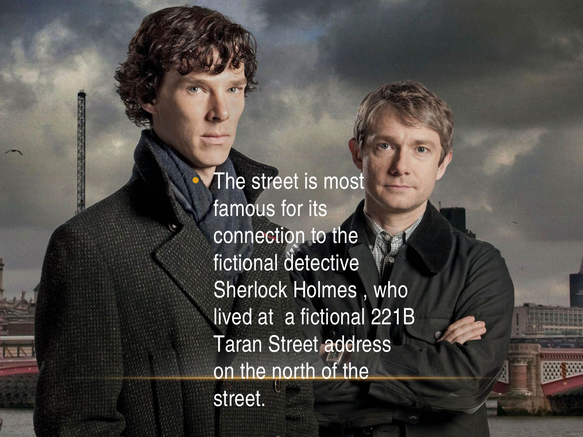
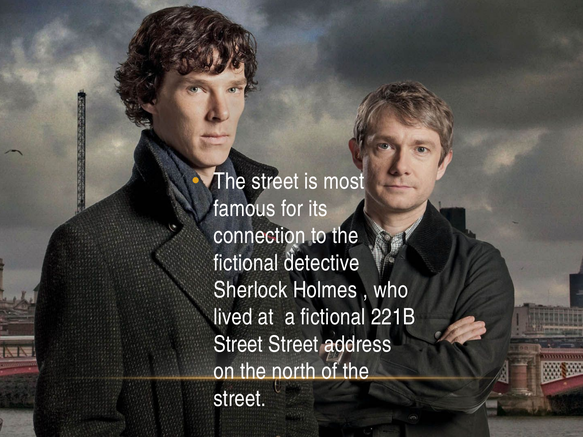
Taran at (238, 345): Taran -> Street
